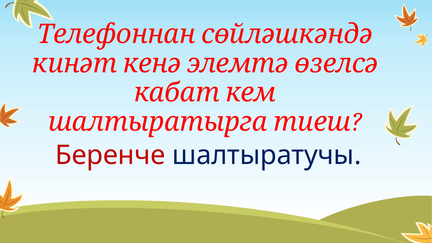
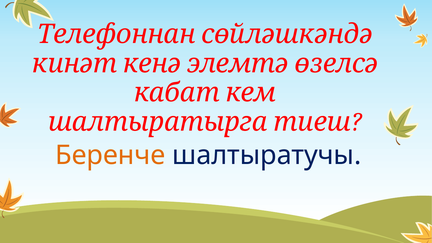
Беренче colour: red -> orange
